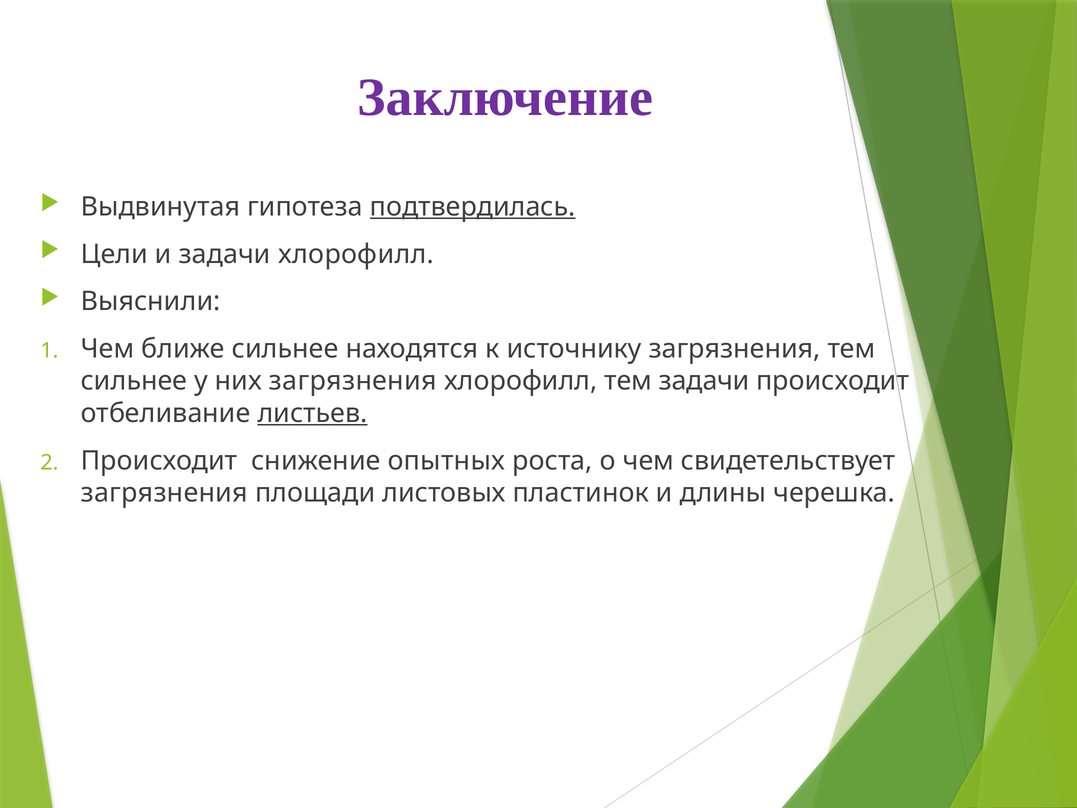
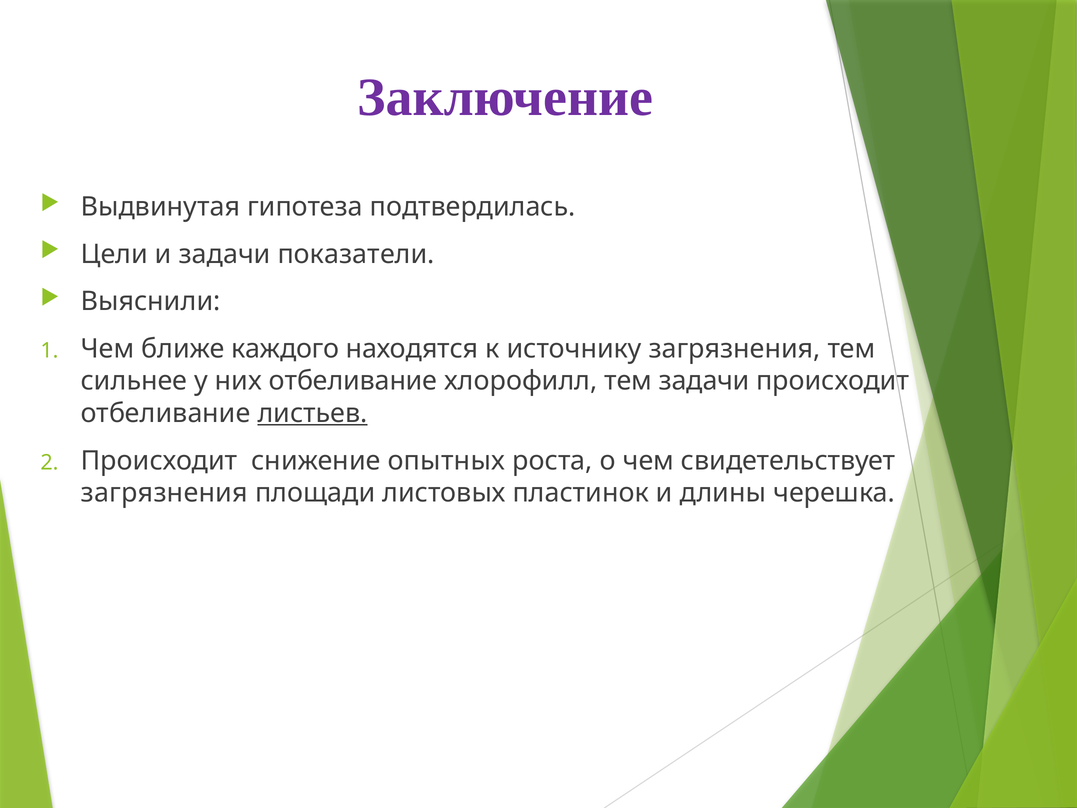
подтвердилась underline: present -> none
задачи хлорофилл: хлорофилл -> показатели
ближе сильнее: сильнее -> каждого
них загрязнения: загрязнения -> отбеливание
